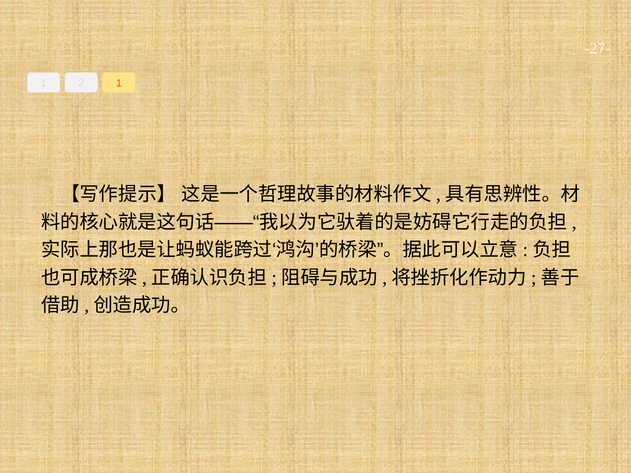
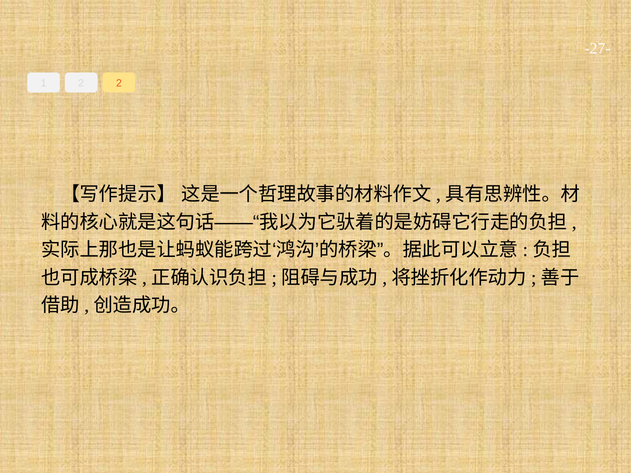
2 1: 1 -> 2
